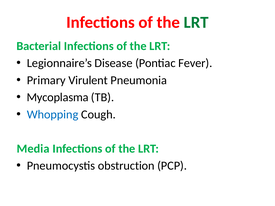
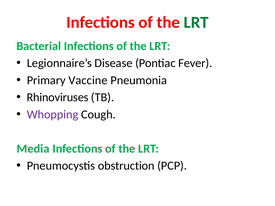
Virulent: Virulent -> Vaccine
Mycoplasma: Mycoplasma -> Rhinoviruses
Whopping colour: blue -> purple
